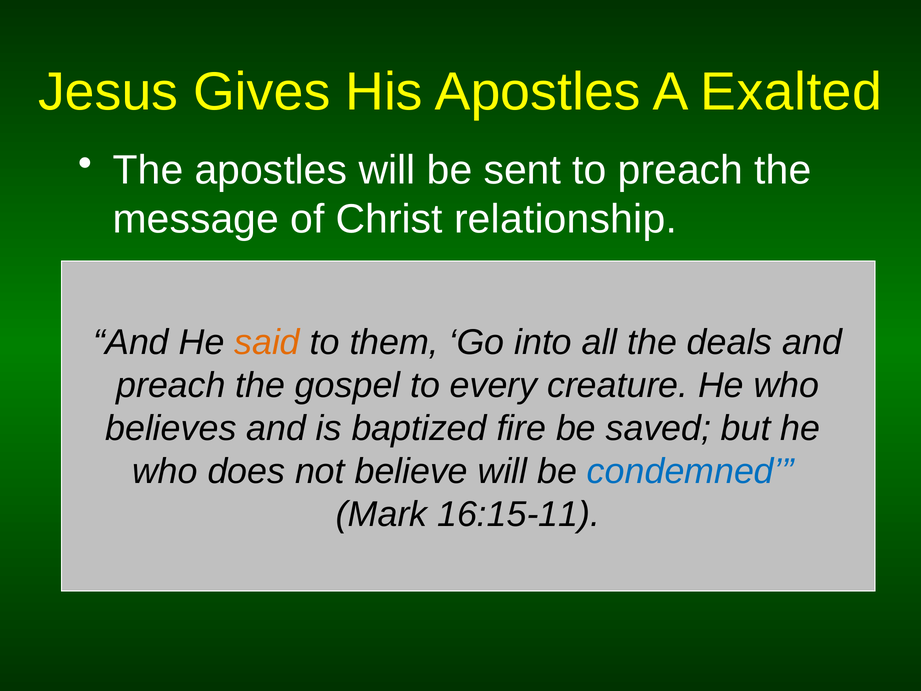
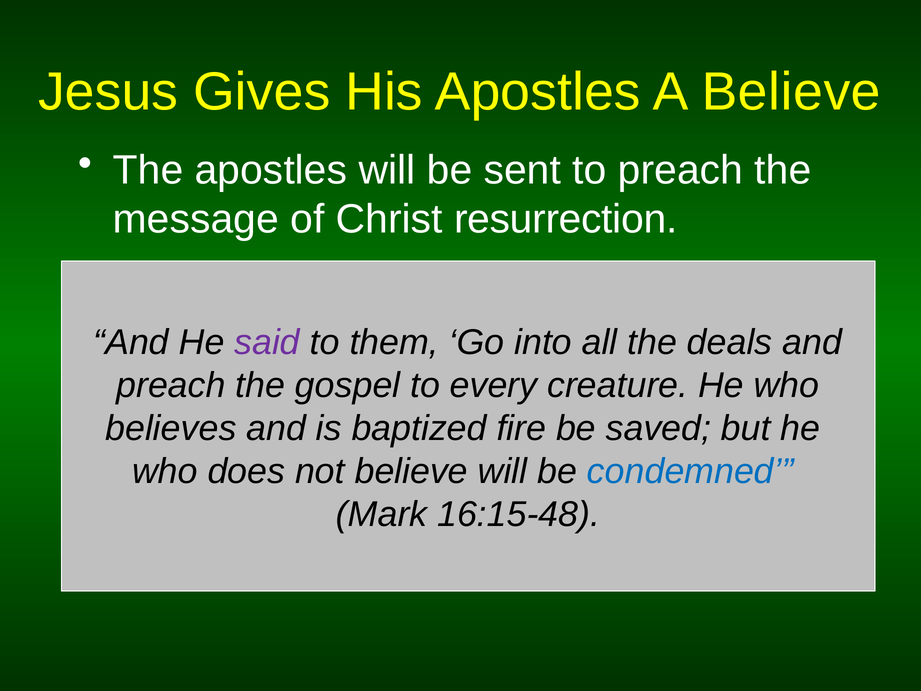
A Exalted: Exalted -> Believe
relationship: relationship -> resurrection
said colour: orange -> purple
16:15-11: 16:15-11 -> 16:15-48
